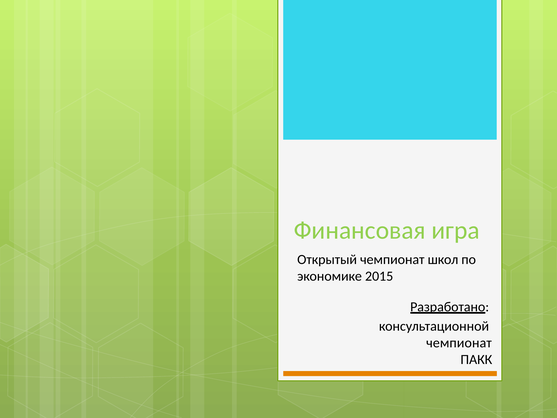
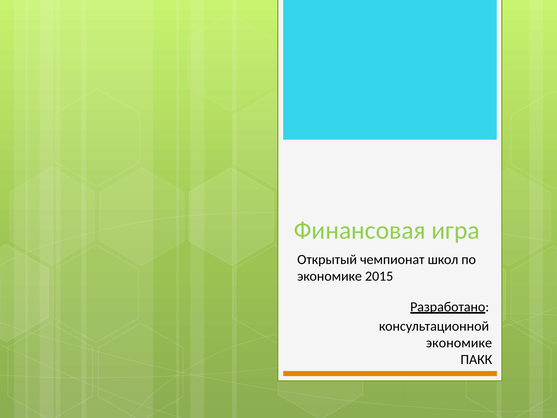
чемпионат at (459, 343): чемпионат -> экономике
